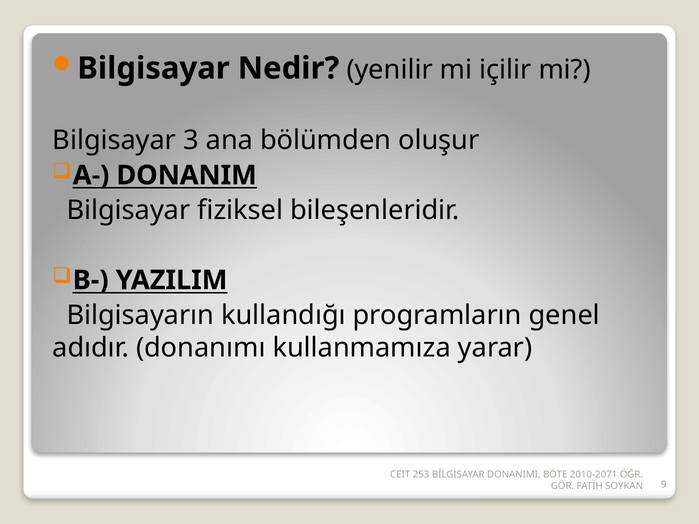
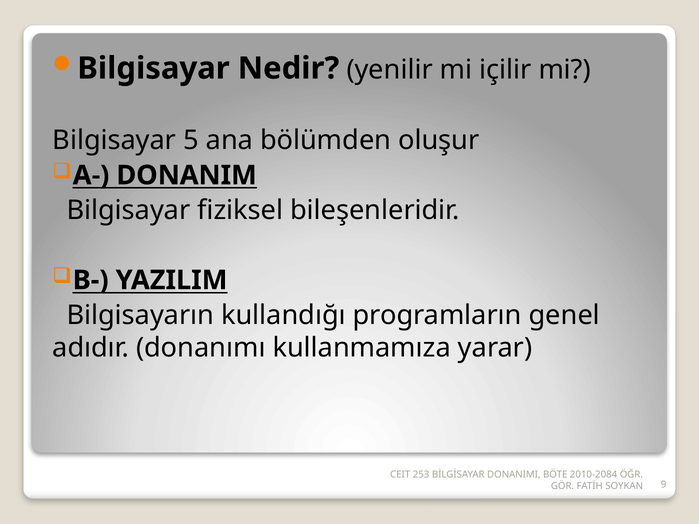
3: 3 -> 5
2010-2071: 2010-2071 -> 2010-2084
